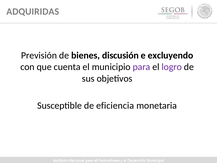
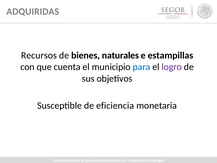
Previsión: Previsión -> Recursos
discusión: discusión -> naturales
excluyendo: excluyendo -> estampillas
para colour: purple -> blue
